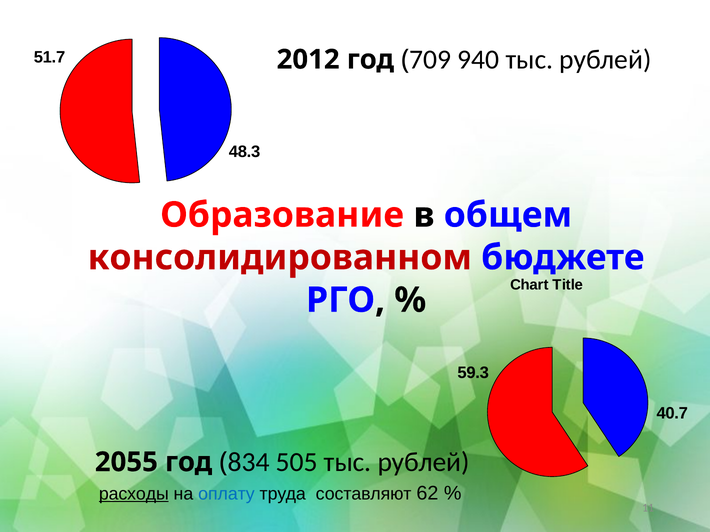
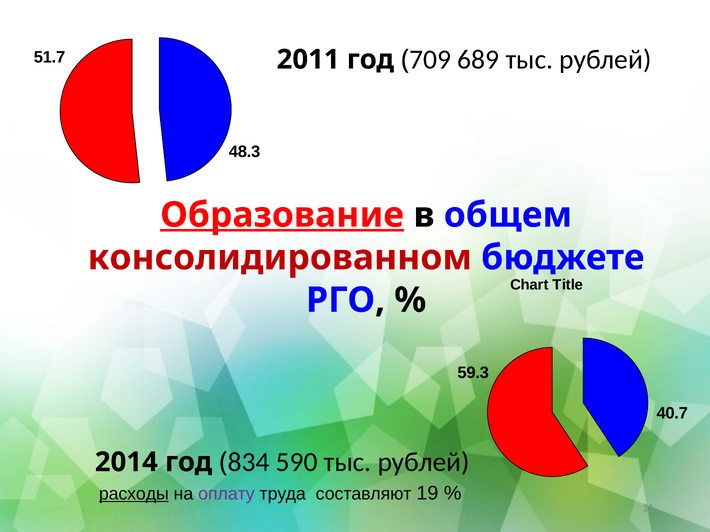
2012: 2012 -> 2011
940: 940 -> 689
Образование underline: none -> present
2055: 2055 -> 2014
505: 505 -> 590
оплату colour: blue -> purple
62: 62 -> 19
